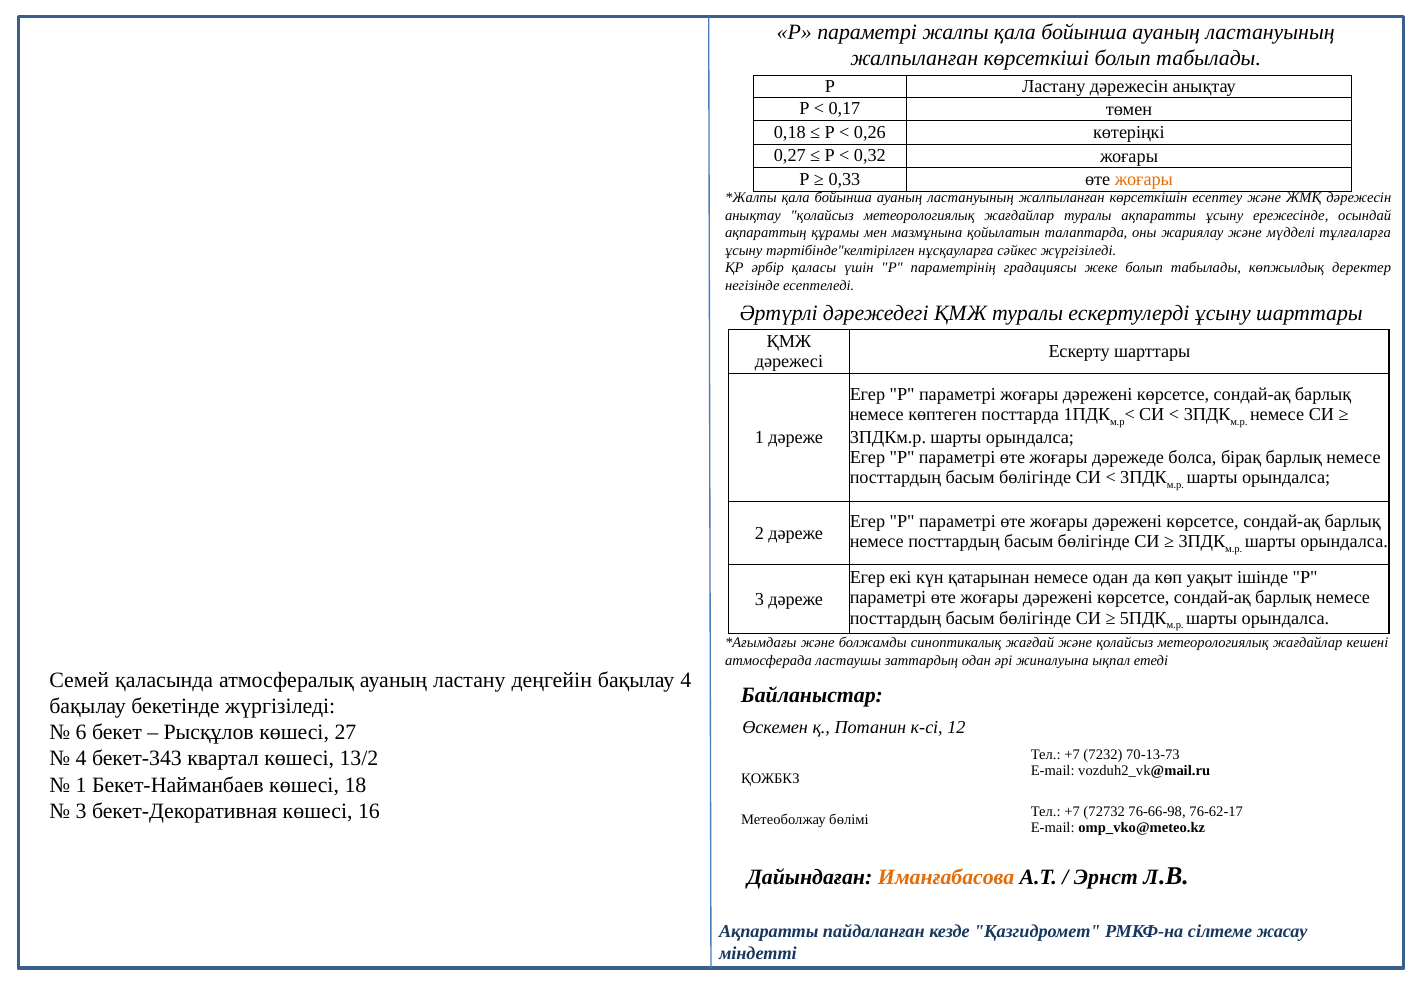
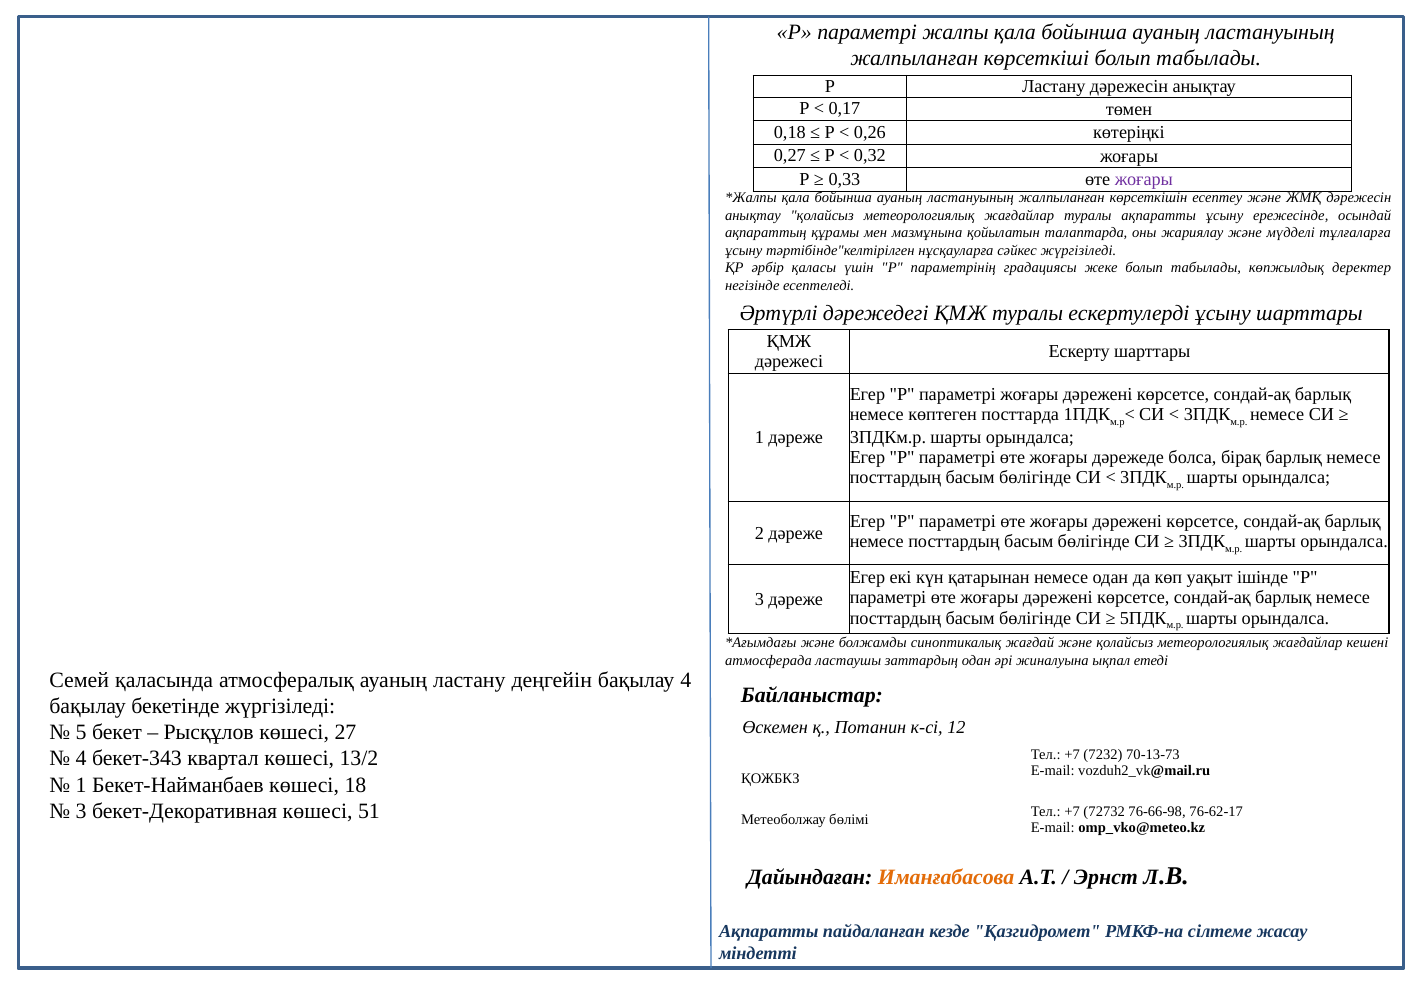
жоғары at (1144, 179) colour: orange -> purple
6: 6 -> 5
16: 16 -> 51
